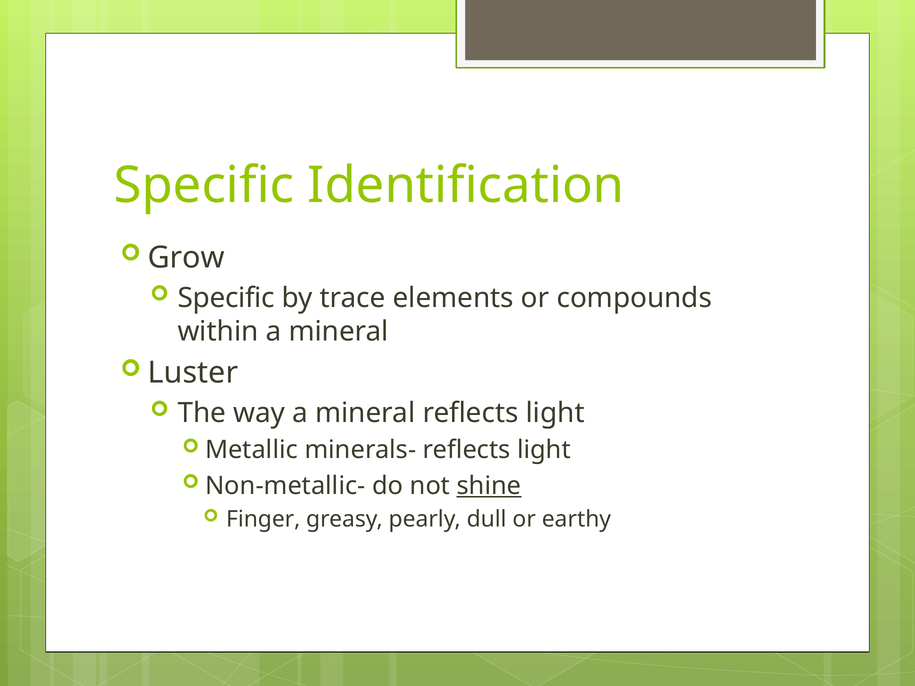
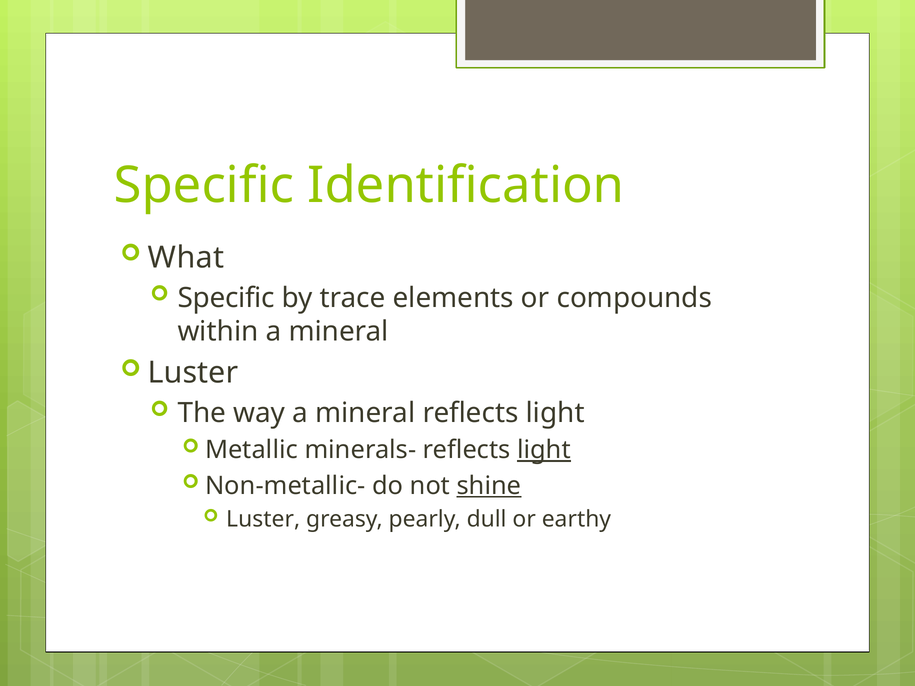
Grow: Grow -> What
light at (544, 450) underline: none -> present
Finger at (263, 519): Finger -> Luster
